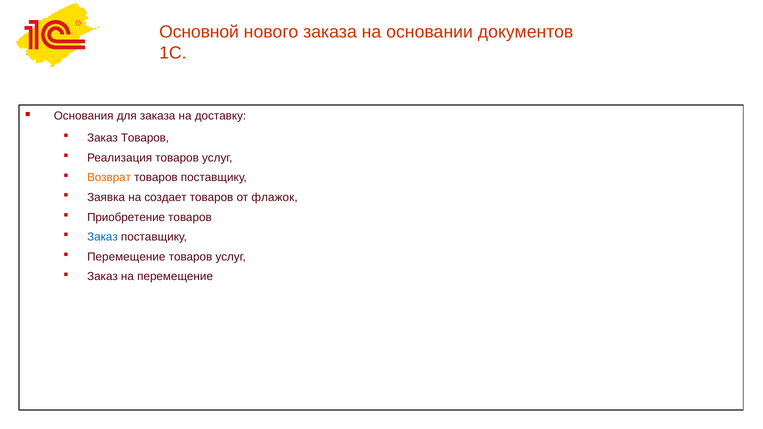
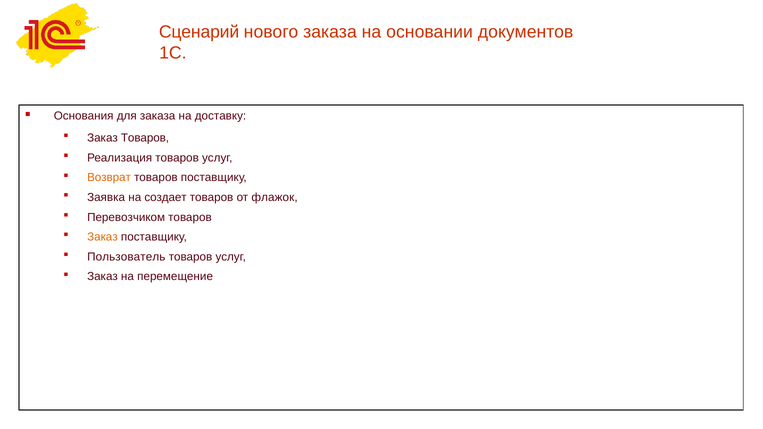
Основной: Основной -> Сценарий
Приобретение: Приобретение -> Перевозчиком
Заказ at (102, 237) colour: blue -> orange
Перемещение at (126, 257): Перемещение -> Пользователь
